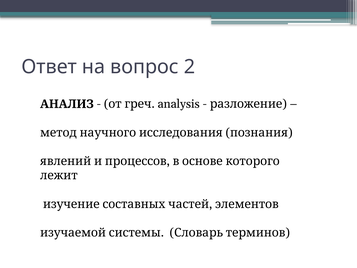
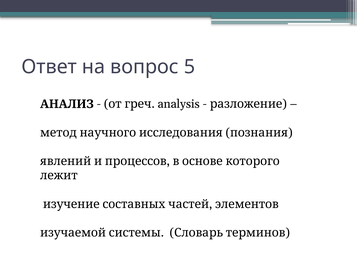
2: 2 -> 5
